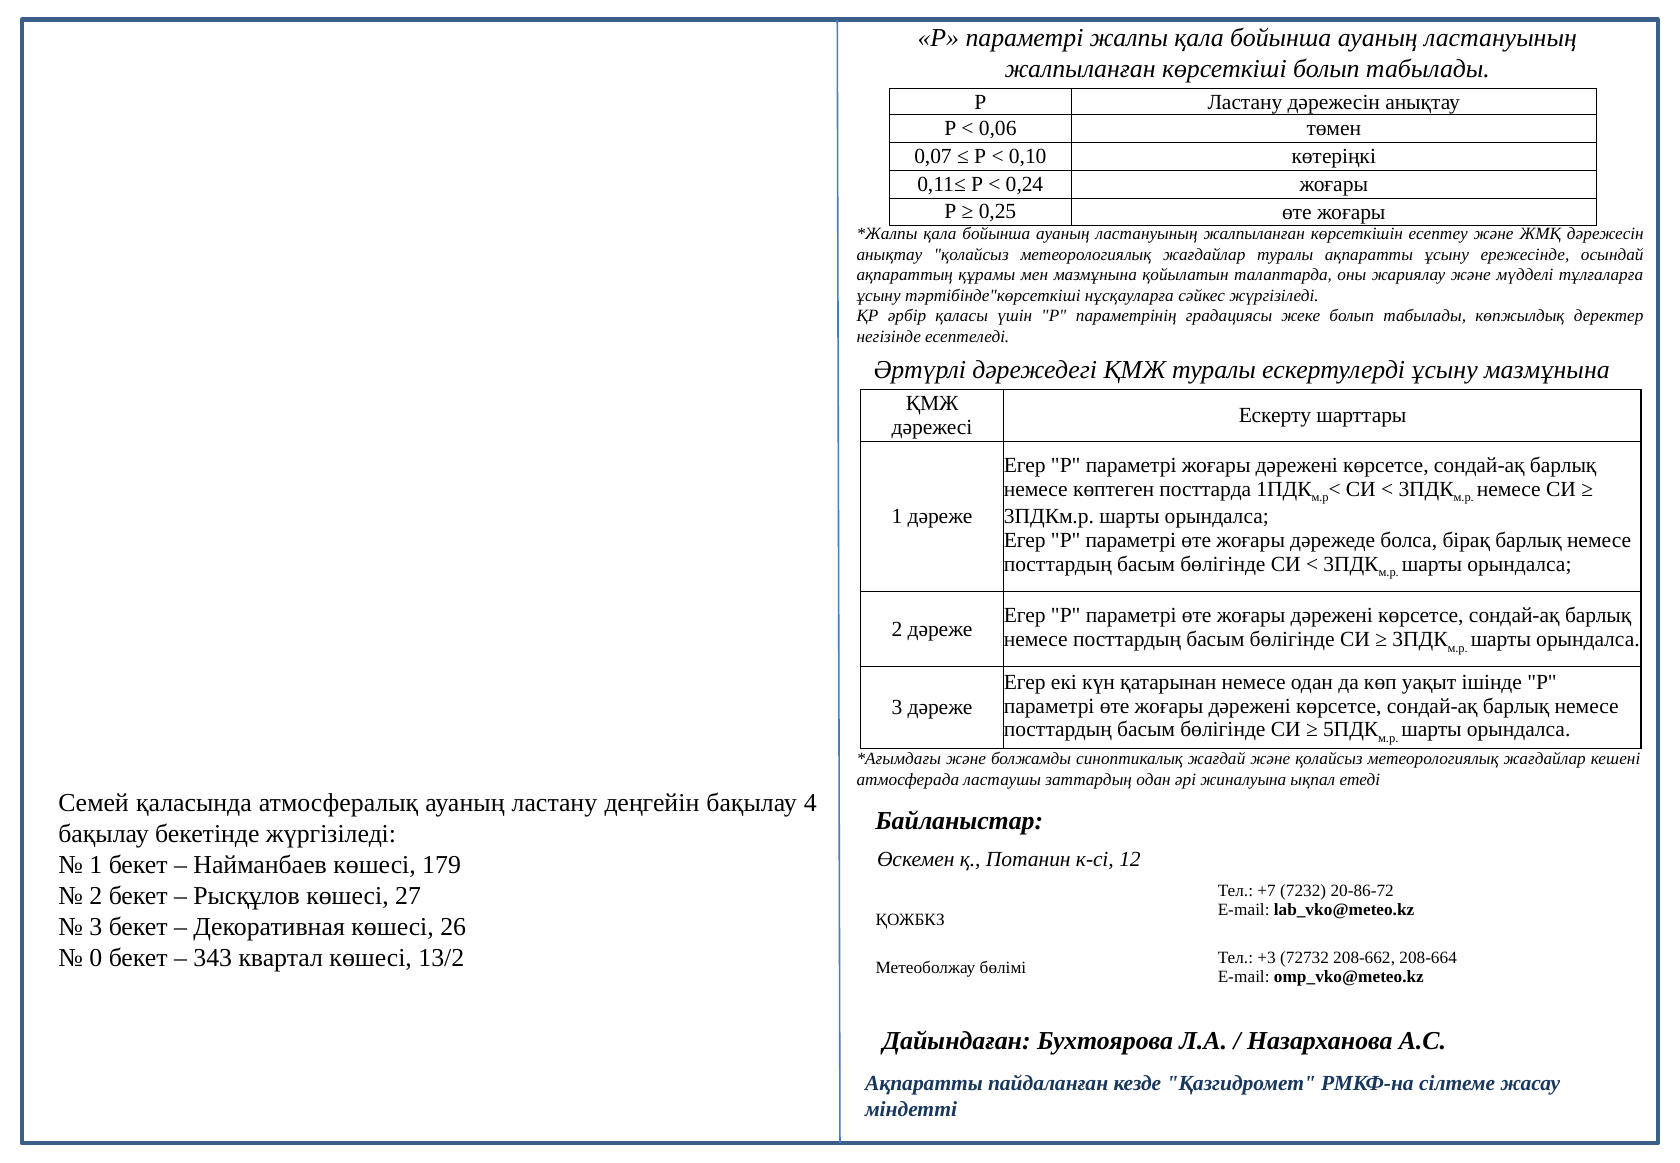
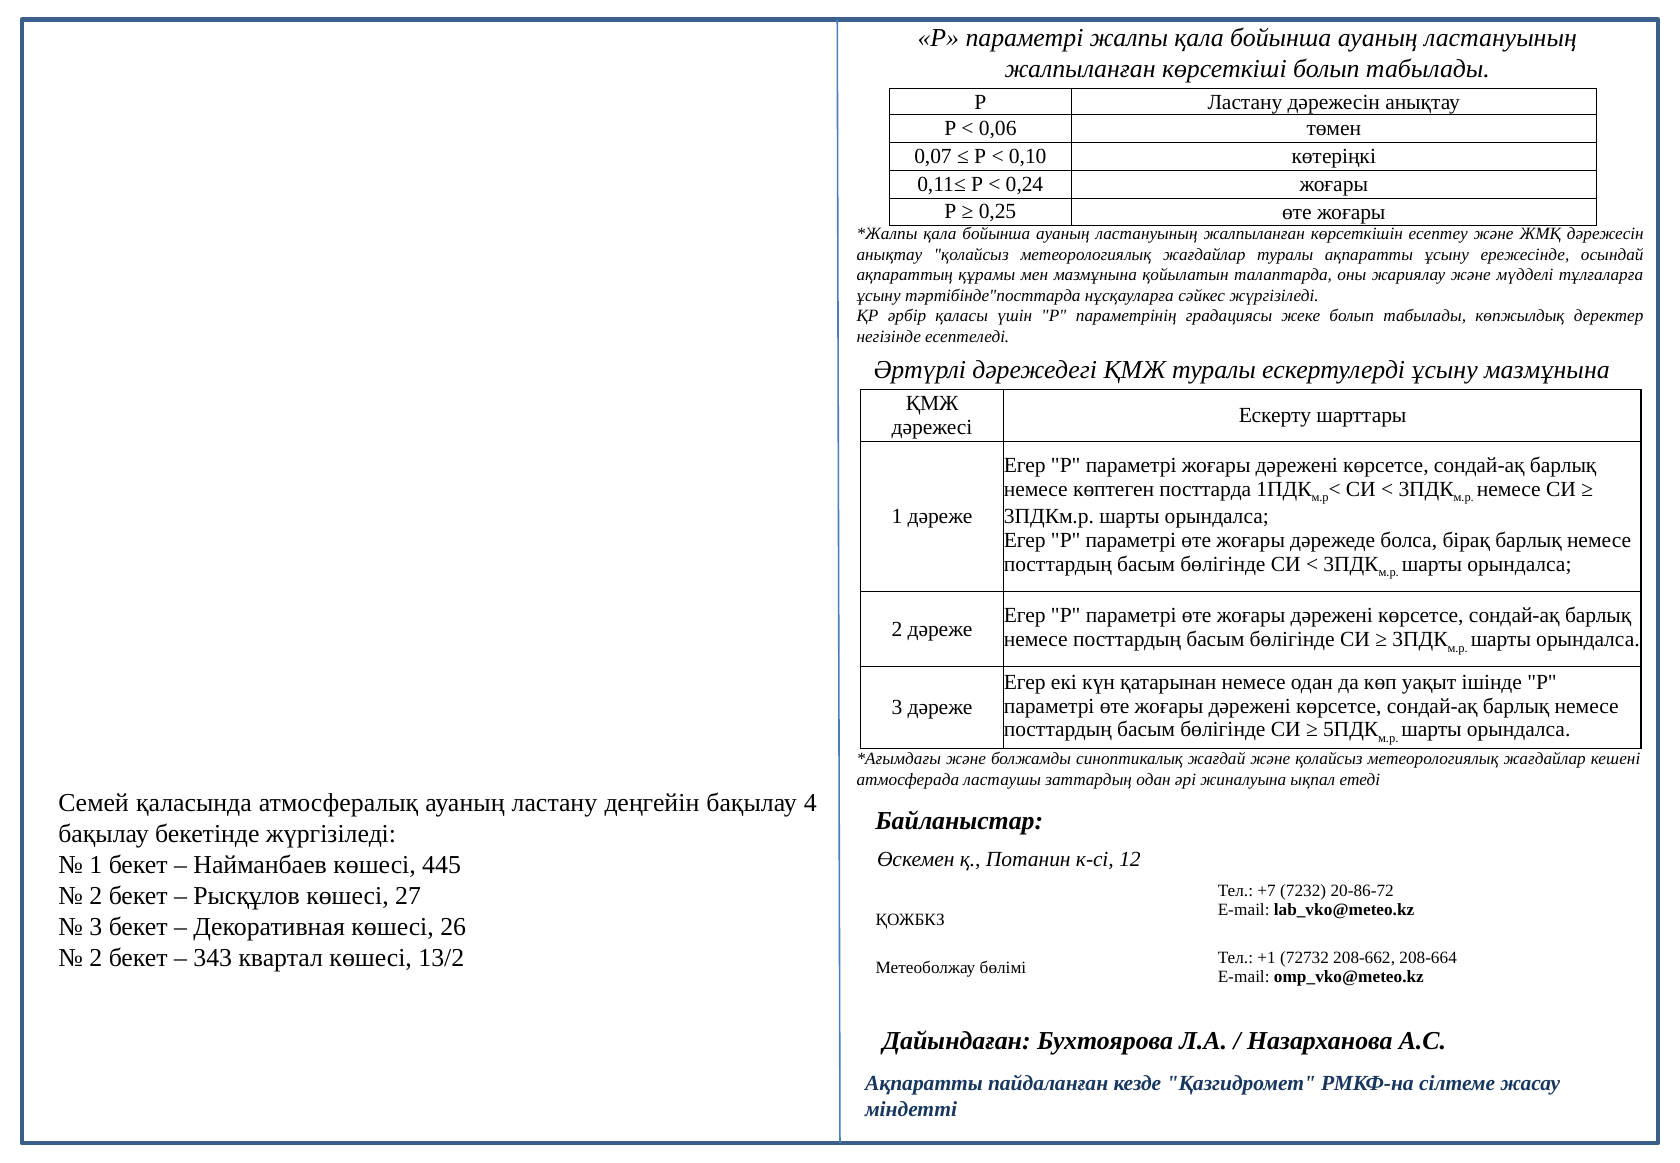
тәртібінде"көрсеткіші: тәртібінде"көрсеткіші -> тәртібінде"посттарда
179: 179 -> 445
0 at (96, 958): 0 -> 2
+3: +3 -> +1
